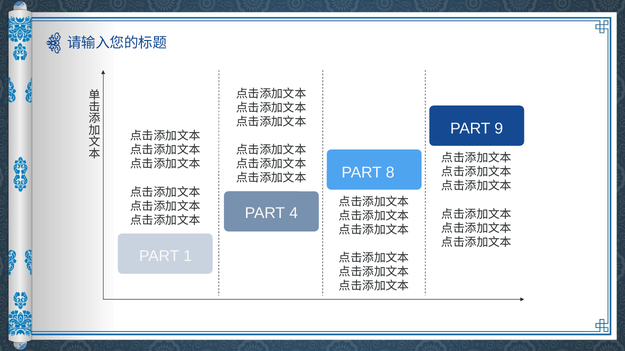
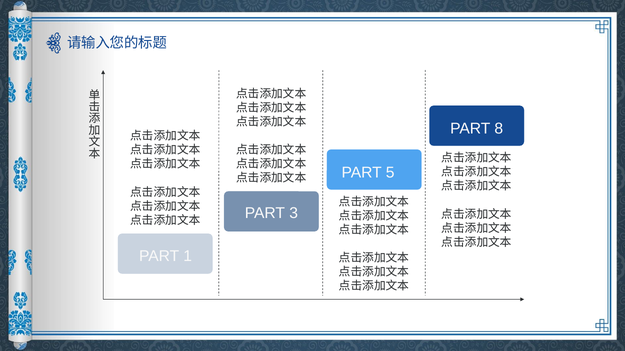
9: 9 -> 8
8: 8 -> 5
4: 4 -> 3
